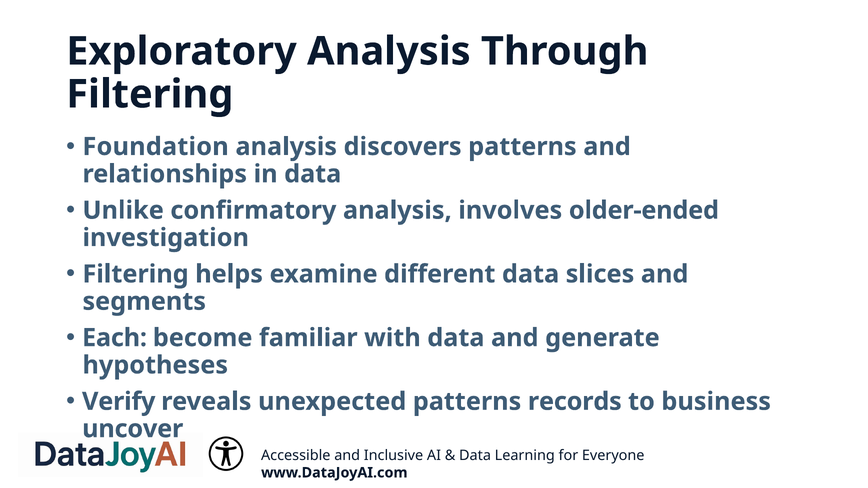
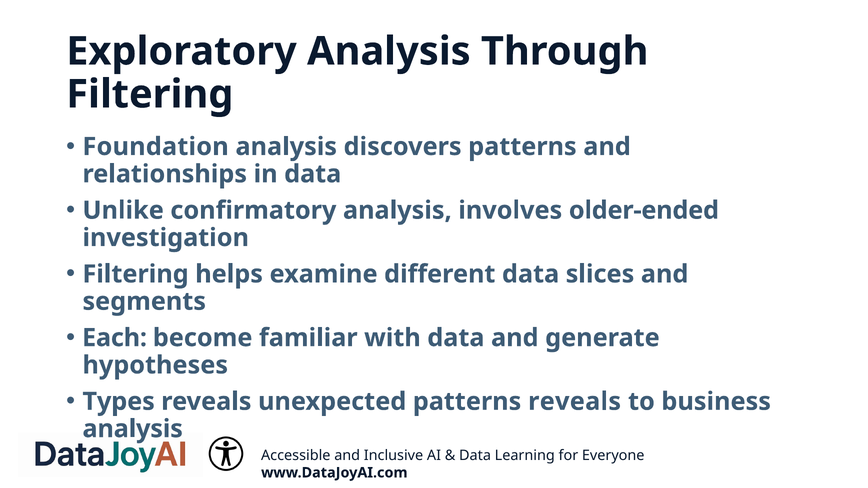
Verify: Verify -> Types
patterns records: records -> reveals
uncover at (133, 429): uncover -> analysis
